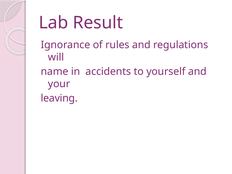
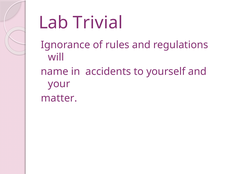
Result: Result -> Trivial
leaving: leaving -> matter
